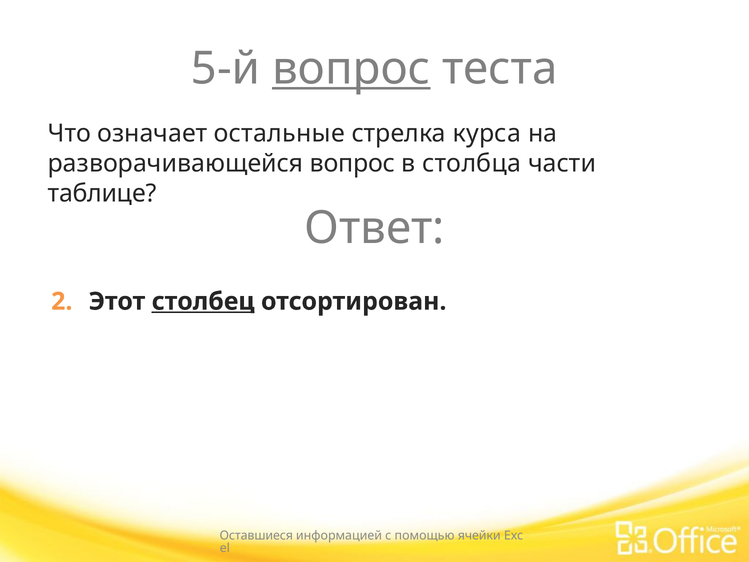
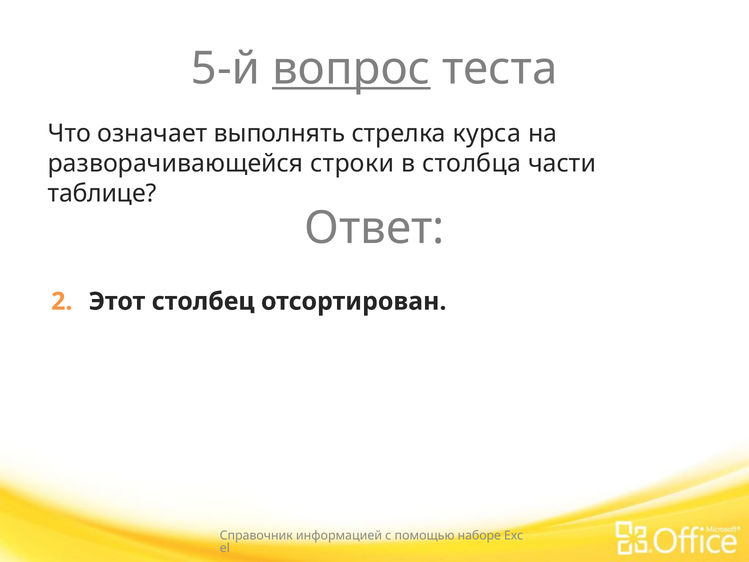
остальные: остальные -> выполнять
разворачивающейся вопрос: вопрос -> строки
столбец underline: present -> none
Оставшиеся: Оставшиеся -> Справочник
ячейки: ячейки -> наборе
